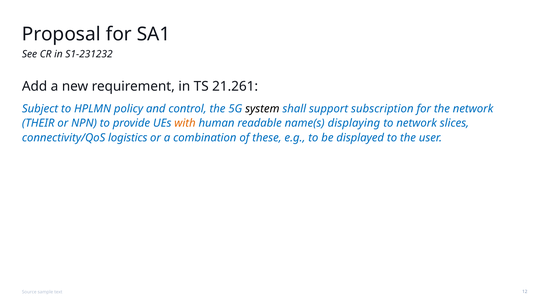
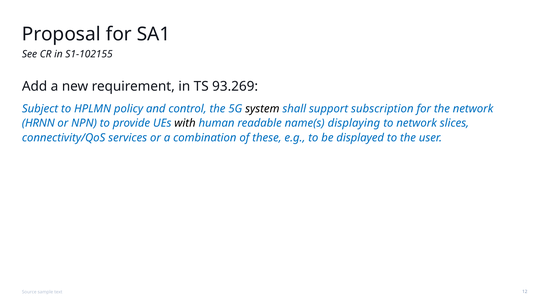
S1-231232: S1-231232 -> S1-102155
21.261: 21.261 -> 93.269
THEIR: THEIR -> HRNN
with colour: orange -> black
logistics: logistics -> services
